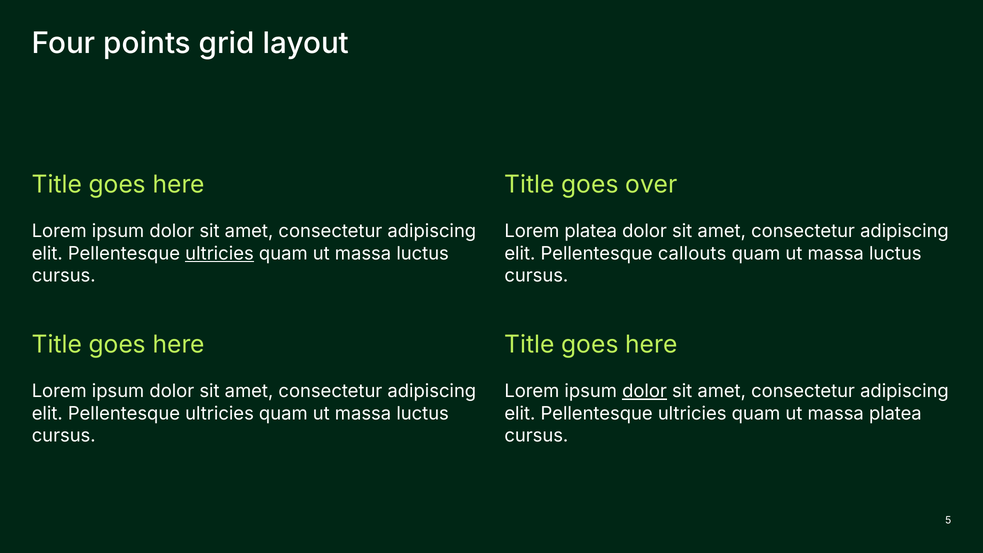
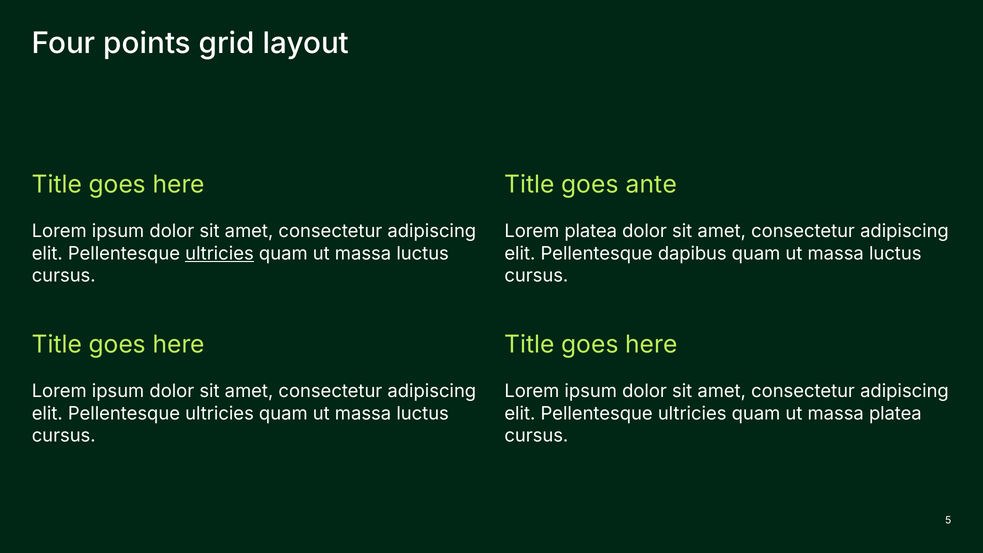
over: over -> ante
callouts: callouts -> dapibus
dolor at (645, 391) underline: present -> none
